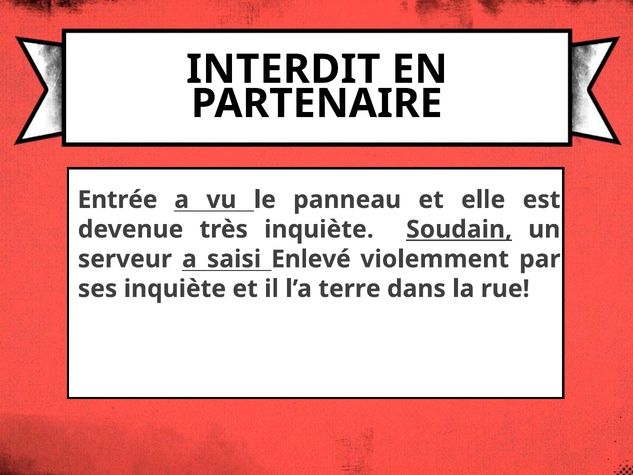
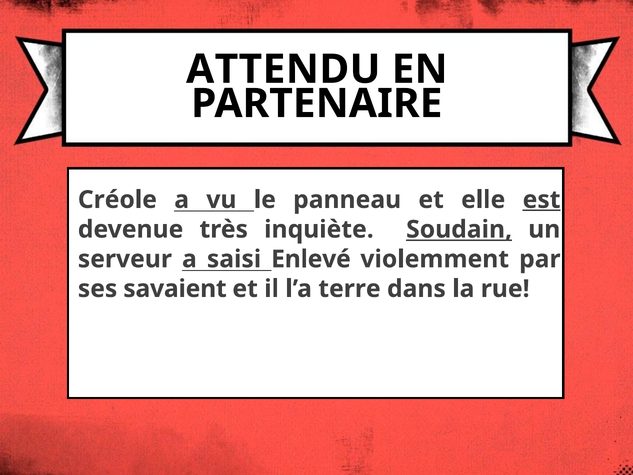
INTERDIT: INTERDIT -> ATTENDU
Entrée: Entrée -> Créole
est underline: none -> present
ses inquiète: inquiète -> savaient
